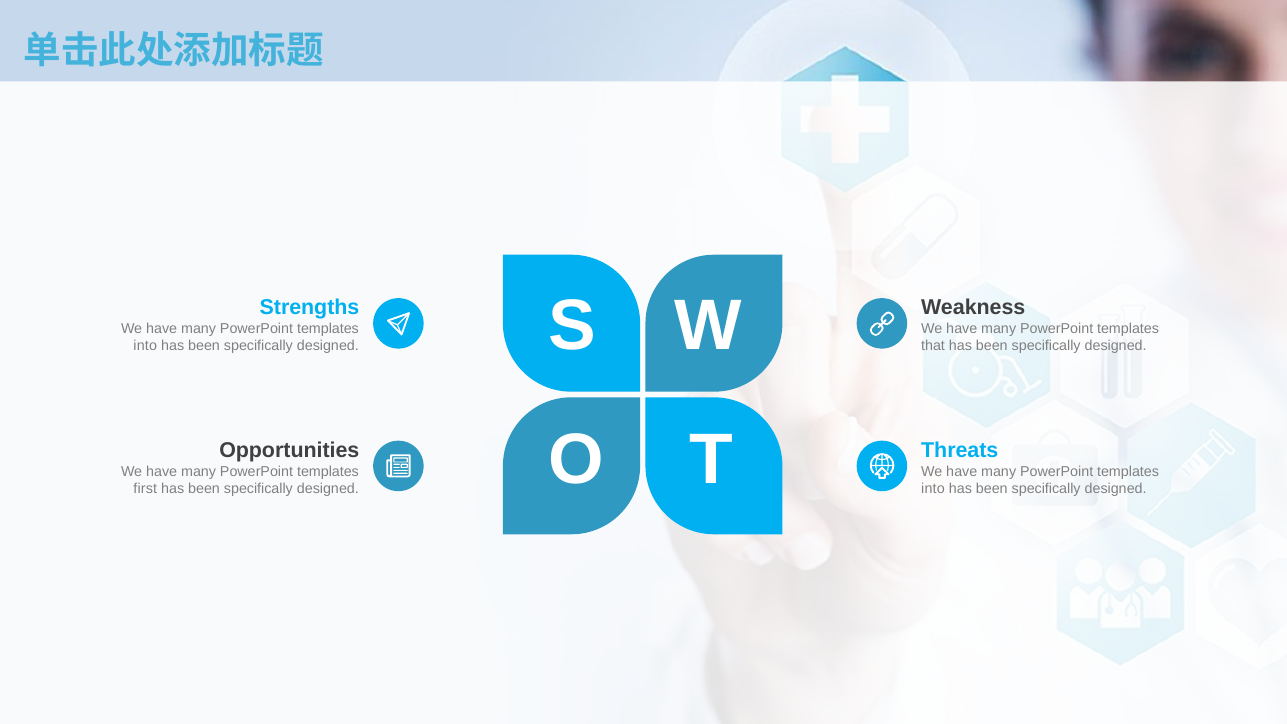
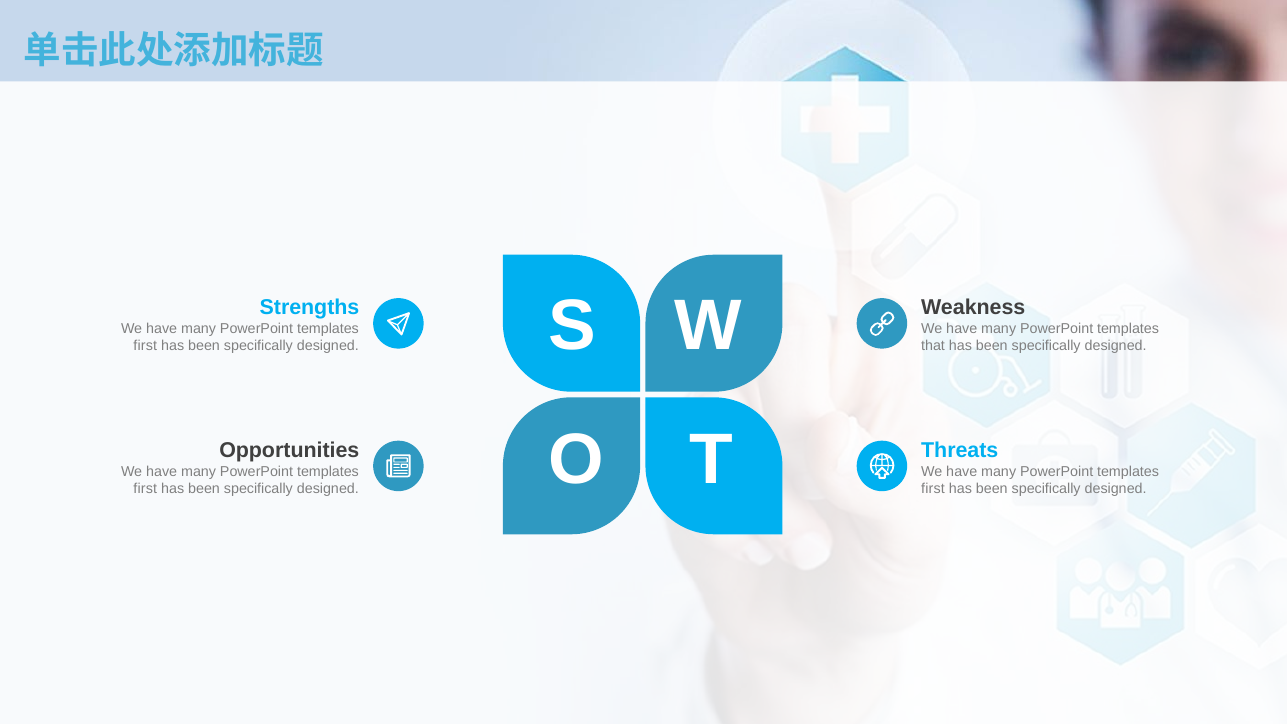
into at (145, 346): into -> first
into at (933, 489): into -> first
